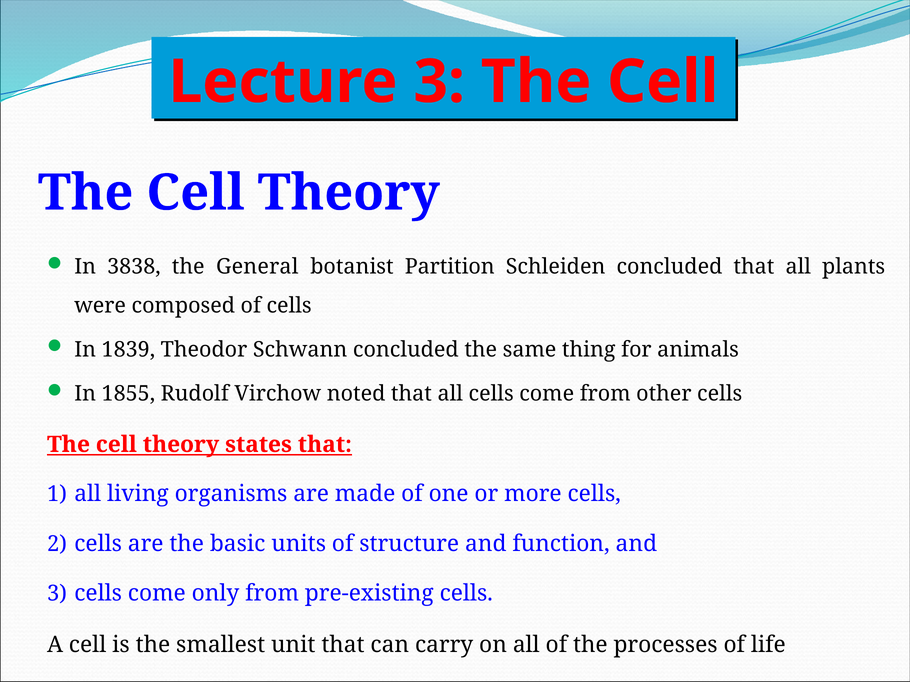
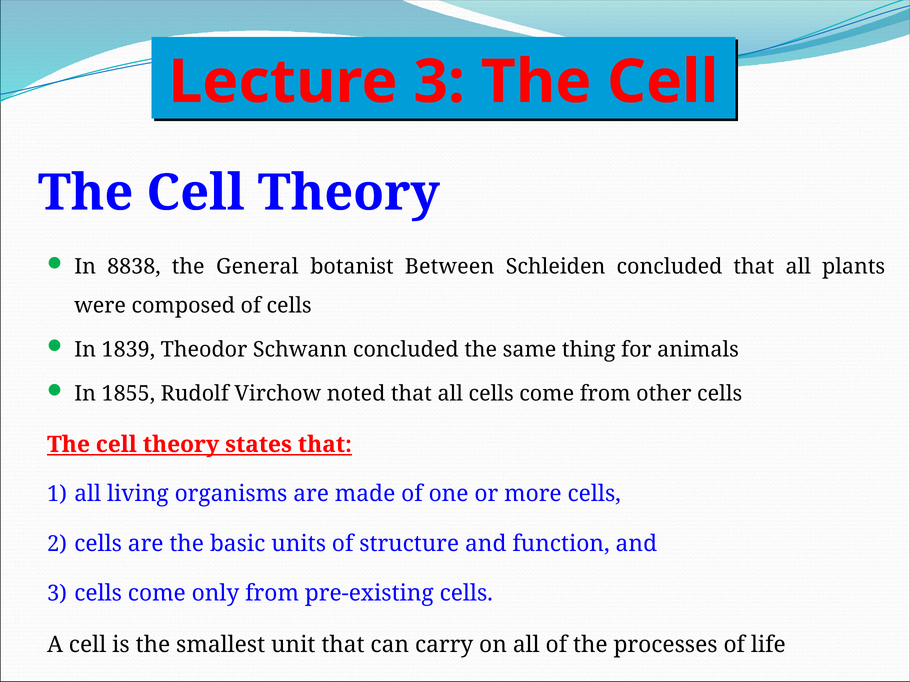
3838: 3838 -> 8838
Partition: Partition -> Between
